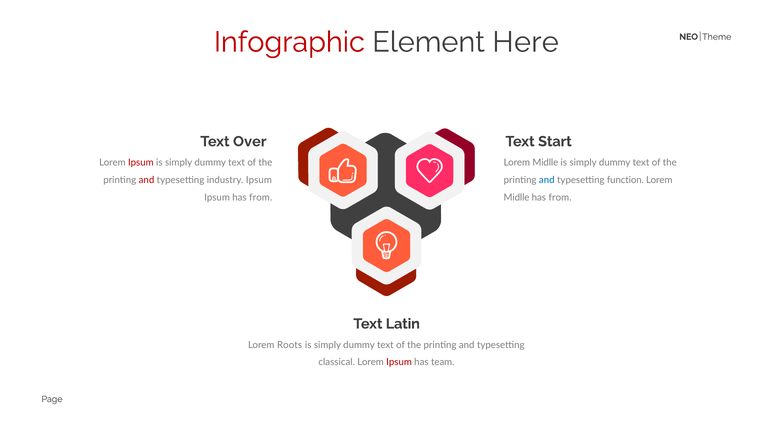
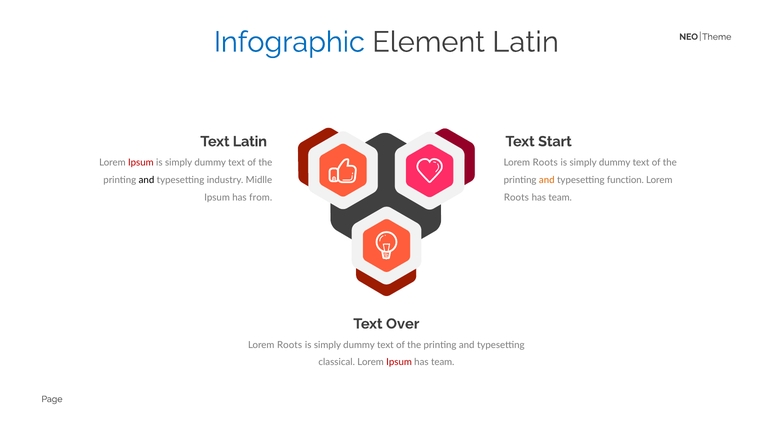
Infographic colour: red -> blue
Element Here: Here -> Latin
Text Over: Over -> Latin
Midlle at (545, 162): Midlle -> Roots
and at (146, 180) colour: red -> black
industry Ipsum: Ipsum -> Midlle
and at (547, 180) colour: blue -> orange
Midlle at (516, 197): Midlle -> Roots
from at (560, 197): from -> team
Latin: Latin -> Over
